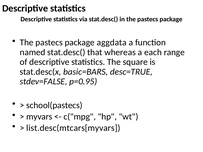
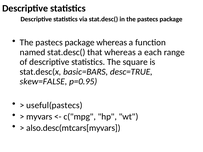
package aggdata: aggdata -> whereas
stdev=FALSE: stdev=FALSE -> skew=FALSE
school(pastecs: school(pastecs -> useful(pastecs
list.desc(mtcars[myvars: list.desc(mtcars[myvars -> also.desc(mtcars[myvars
